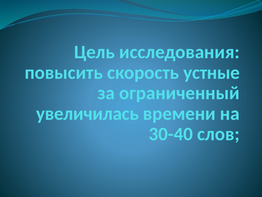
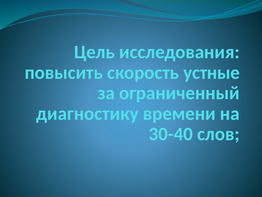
увеличилась: увеличилась -> диагностику
